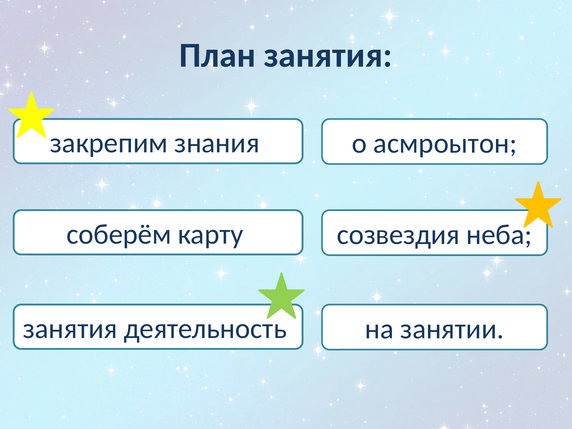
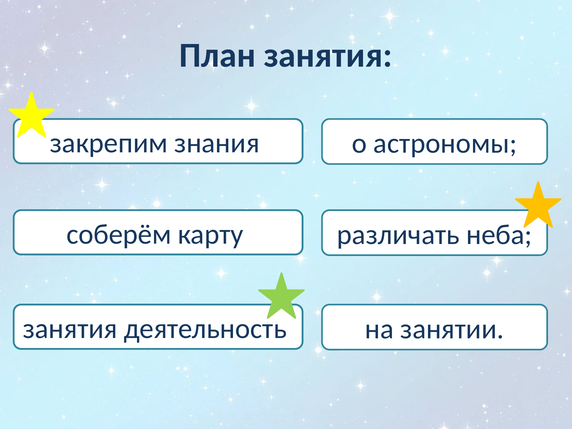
асмроытон: асмроытон -> астрономы
созвездия: созвездия -> различать
